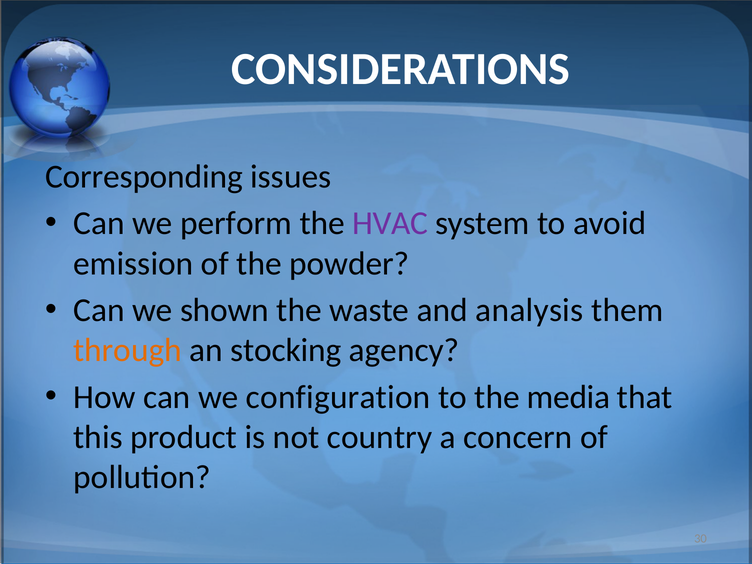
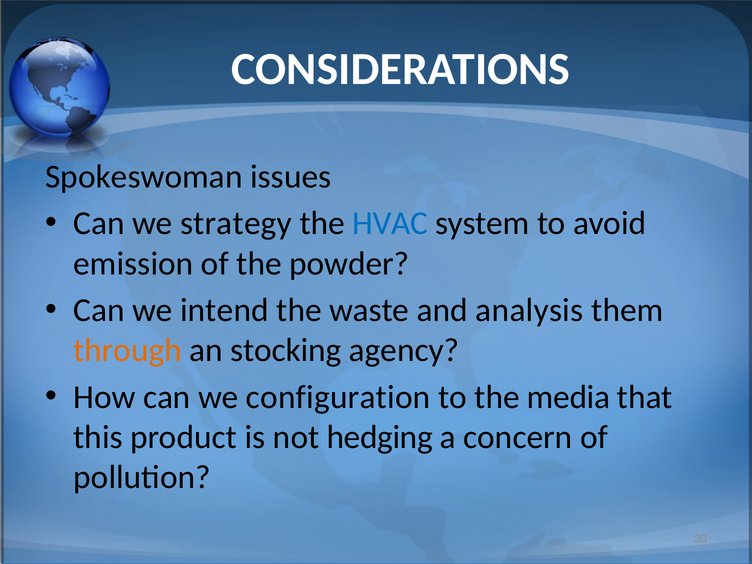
Corresponding: Corresponding -> Spokeswoman
perform: perform -> strategy
HVAC colour: purple -> blue
shown: shown -> intend
country: country -> hedging
